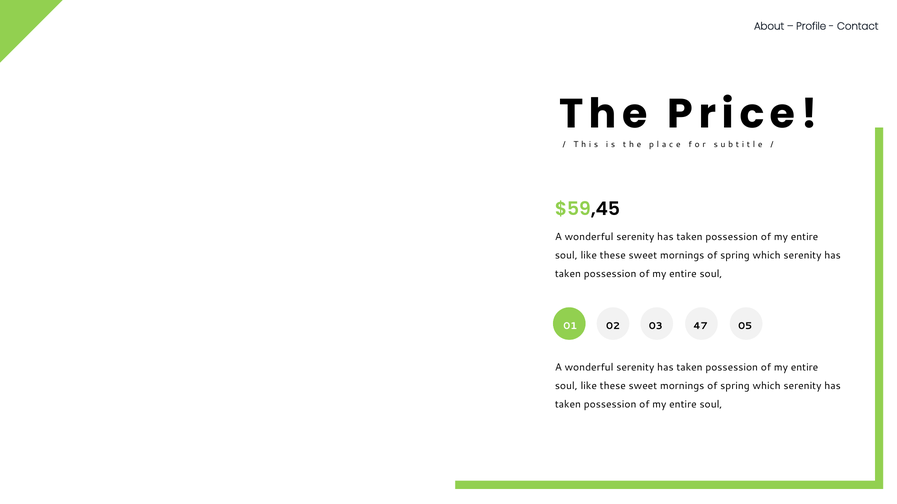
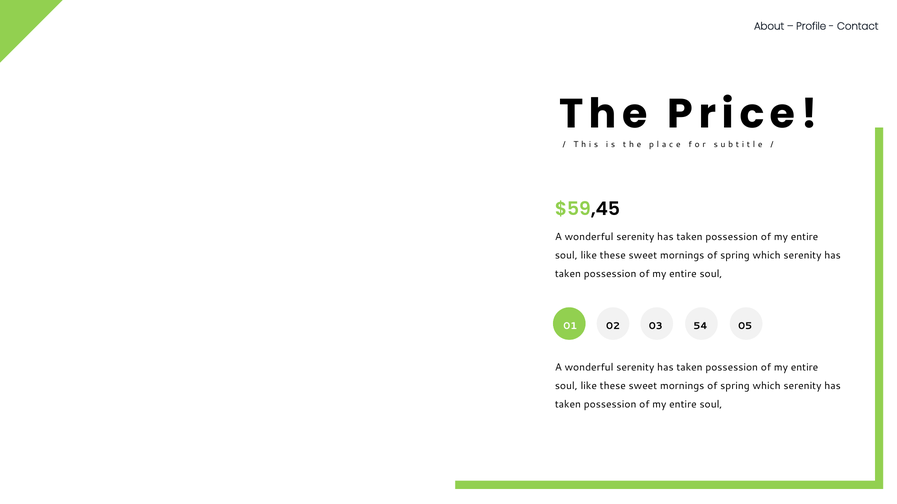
47: 47 -> 54
